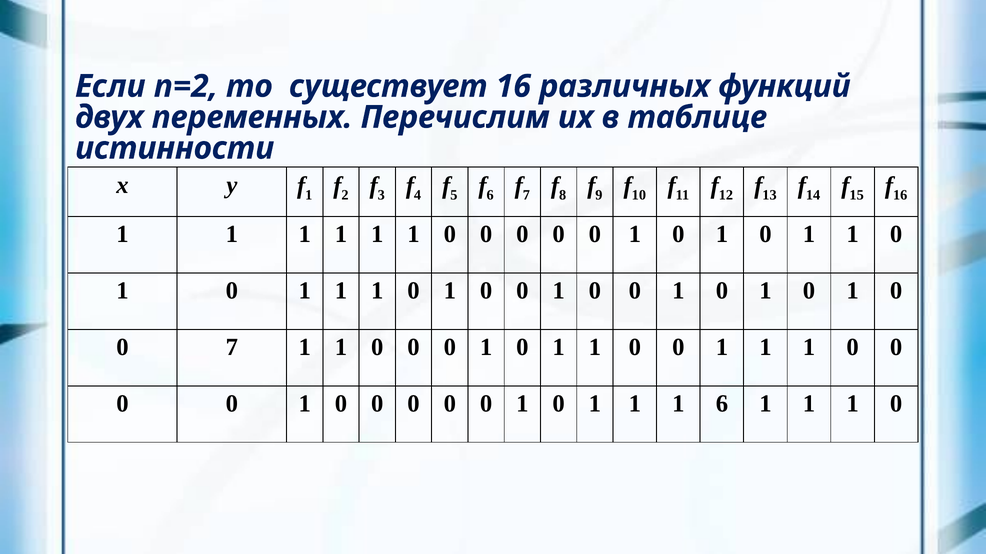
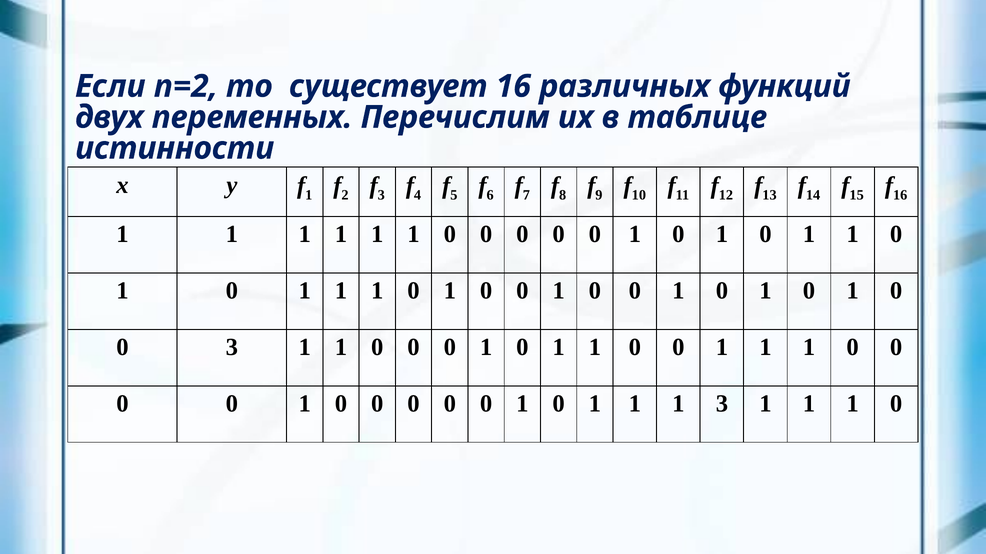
0 7: 7 -> 3
1 6: 6 -> 3
